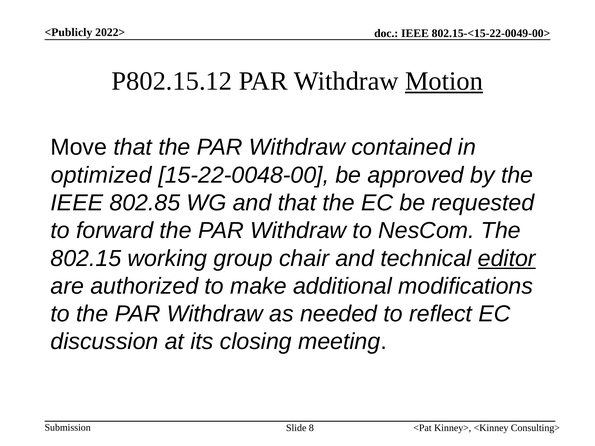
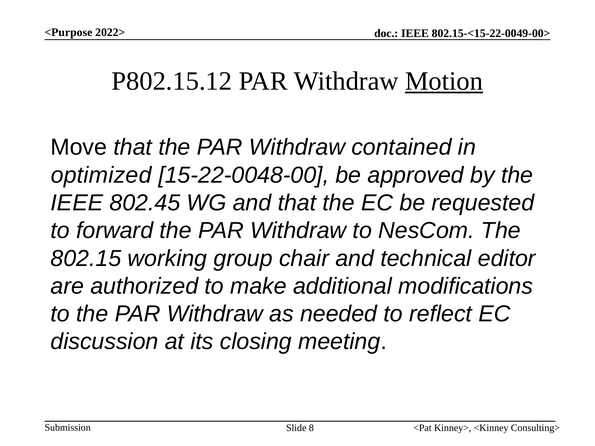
<Publicly: <Publicly -> <Purpose
802.85: 802.85 -> 802.45
editor underline: present -> none
